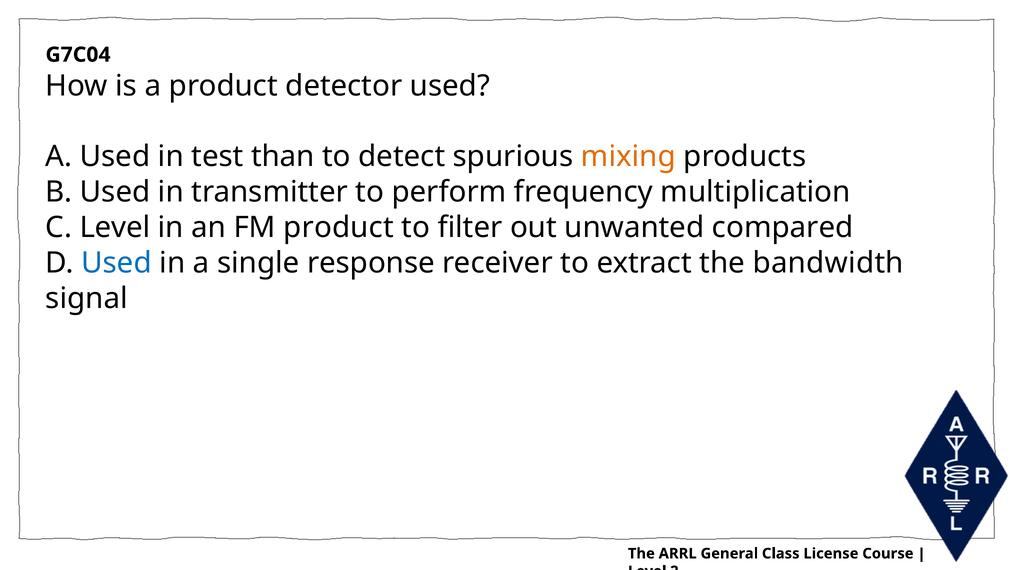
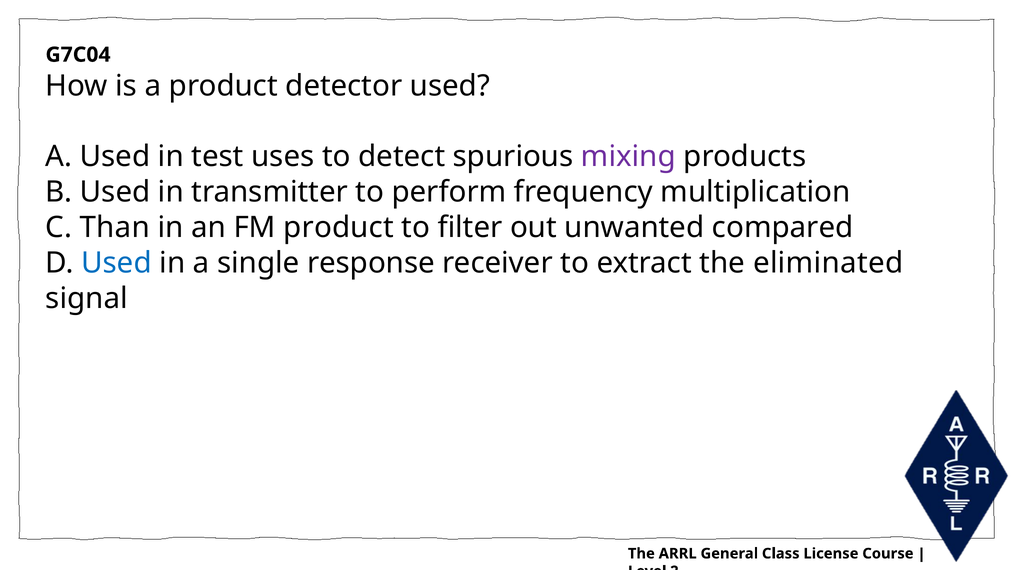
than: than -> uses
mixing colour: orange -> purple
C Level: Level -> Than
bandwidth: bandwidth -> eliminated
